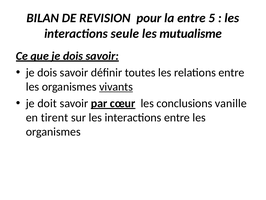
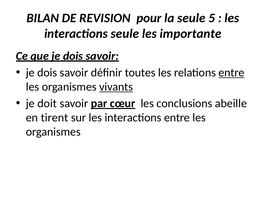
la entre: entre -> seule
mutualisme: mutualisme -> importante
entre at (231, 72) underline: none -> present
vanille: vanille -> abeille
